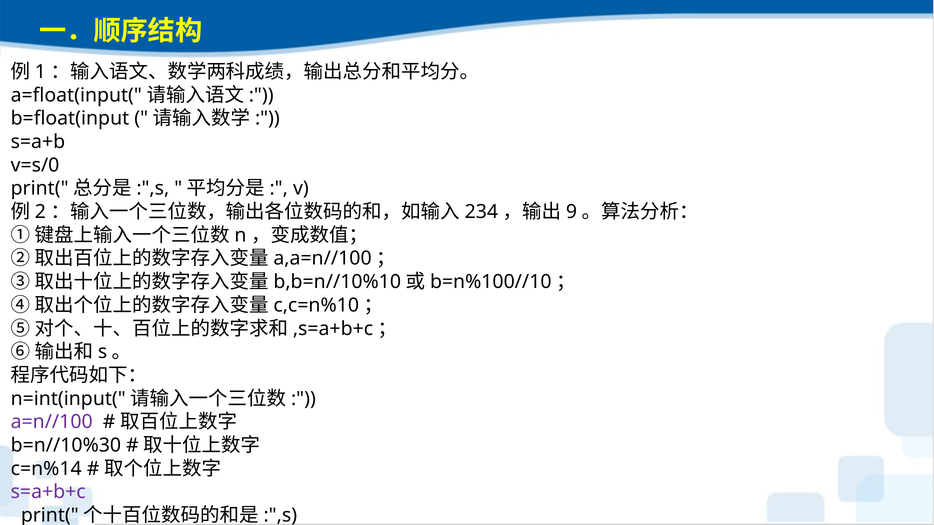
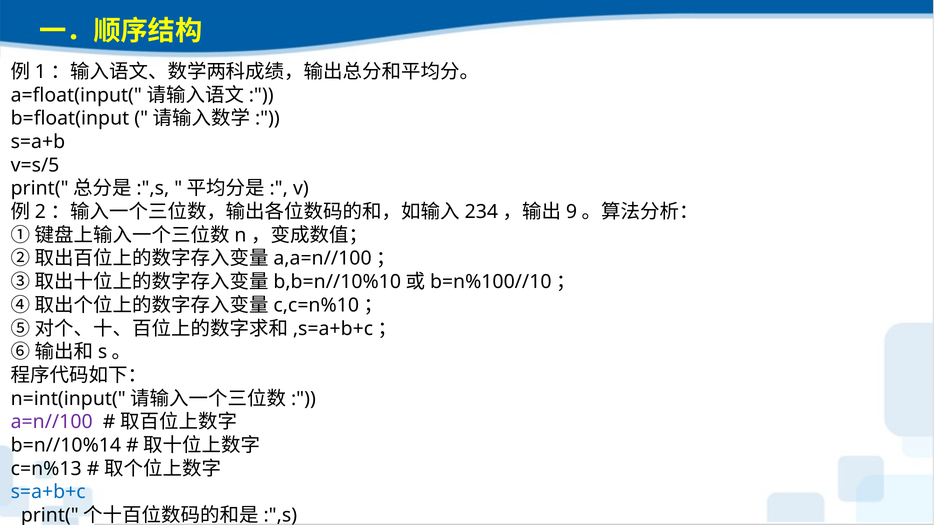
v=s/0: v=s/0 -> v=s/5
b=n//10%30: b=n//10%30 -> b=n//10%14
c=n%14: c=n%14 -> c=n%13
s=a+b+c colour: purple -> blue
